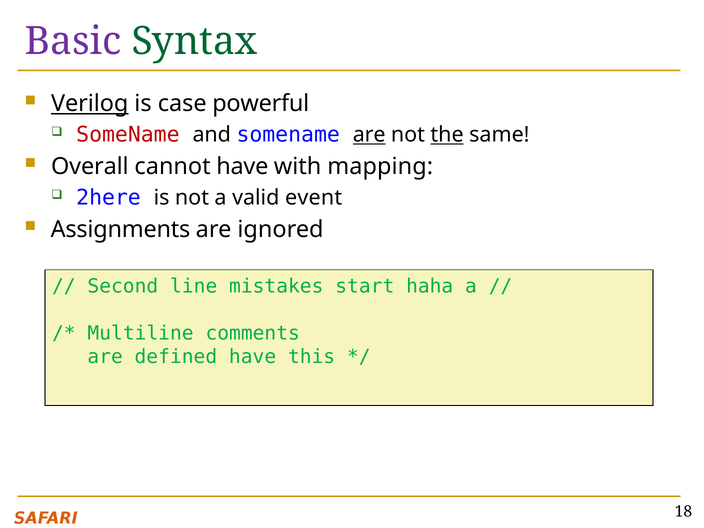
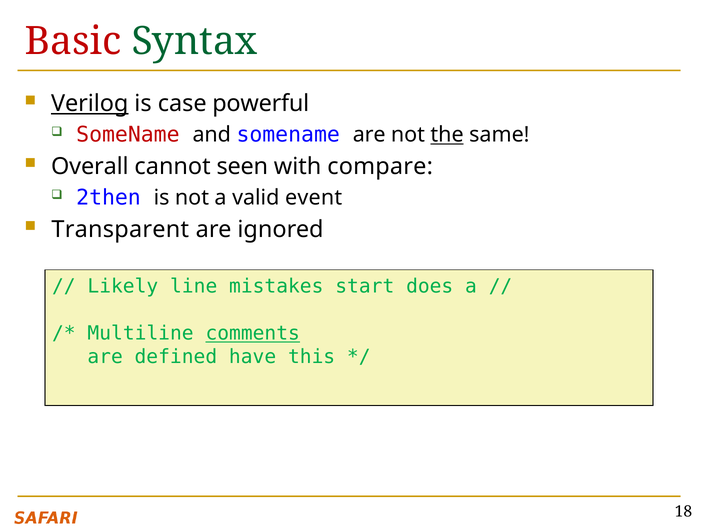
Basic colour: purple -> red
are at (369, 135) underline: present -> none
cannot have: have -> seen
mapping: mapping -> compare
2here: 2here -> 2then
Assignments: Assignments -> Transparent
Second: Second -> Likely
haha: haha -> does
comments underline: none -> present
